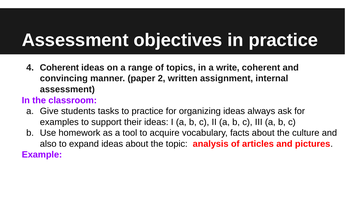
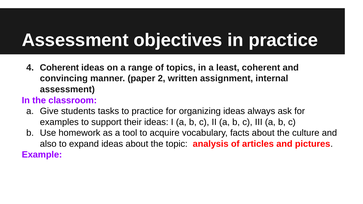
write: write -> least
